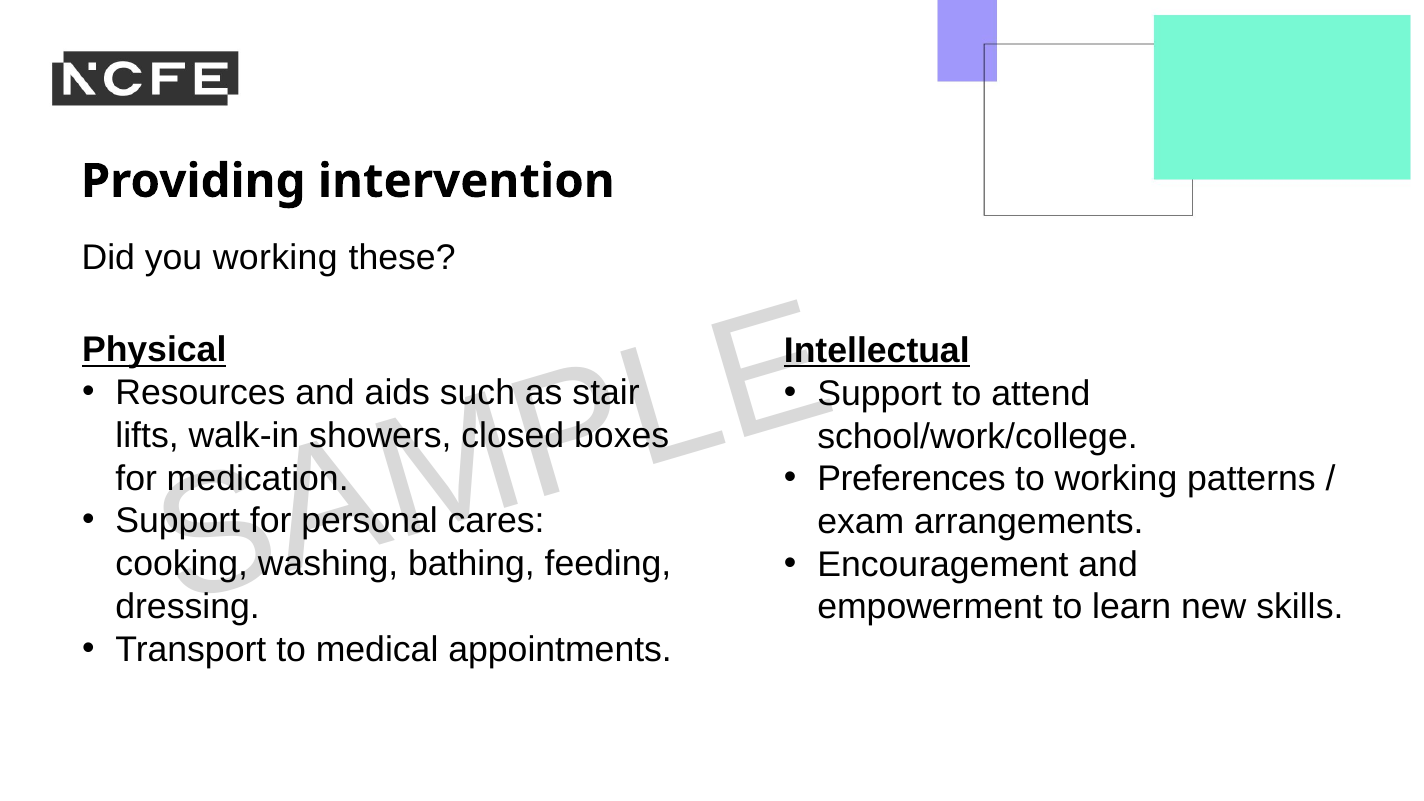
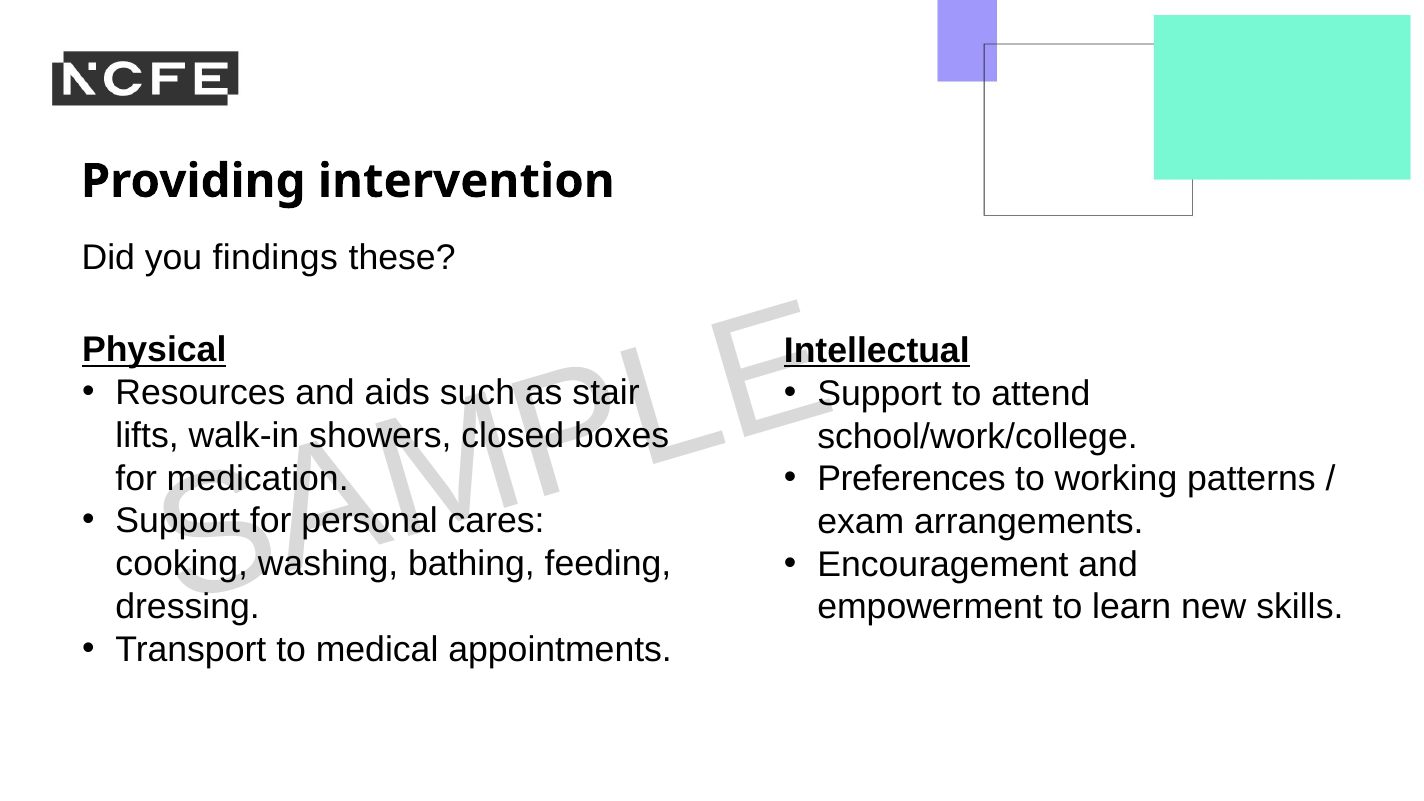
you working: working -> findings
